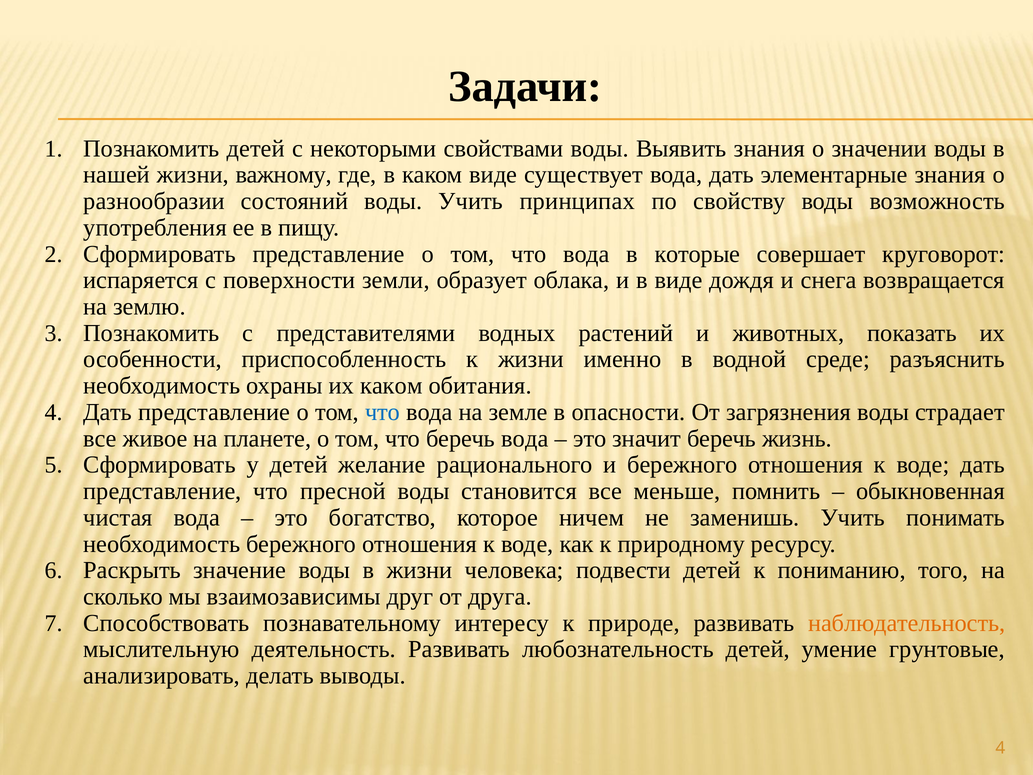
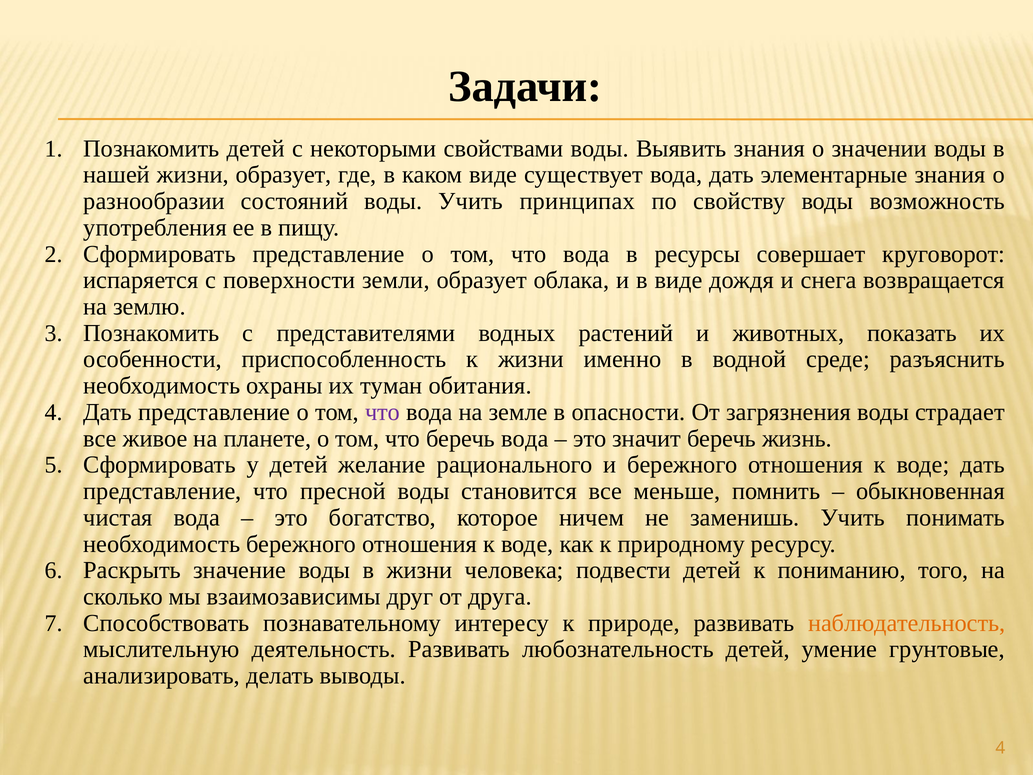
жизни важному: важному -> образует
которые: которые -> ресурсы
их каком: каком -> туман
что at (383, 412) colour: blue -> purple
